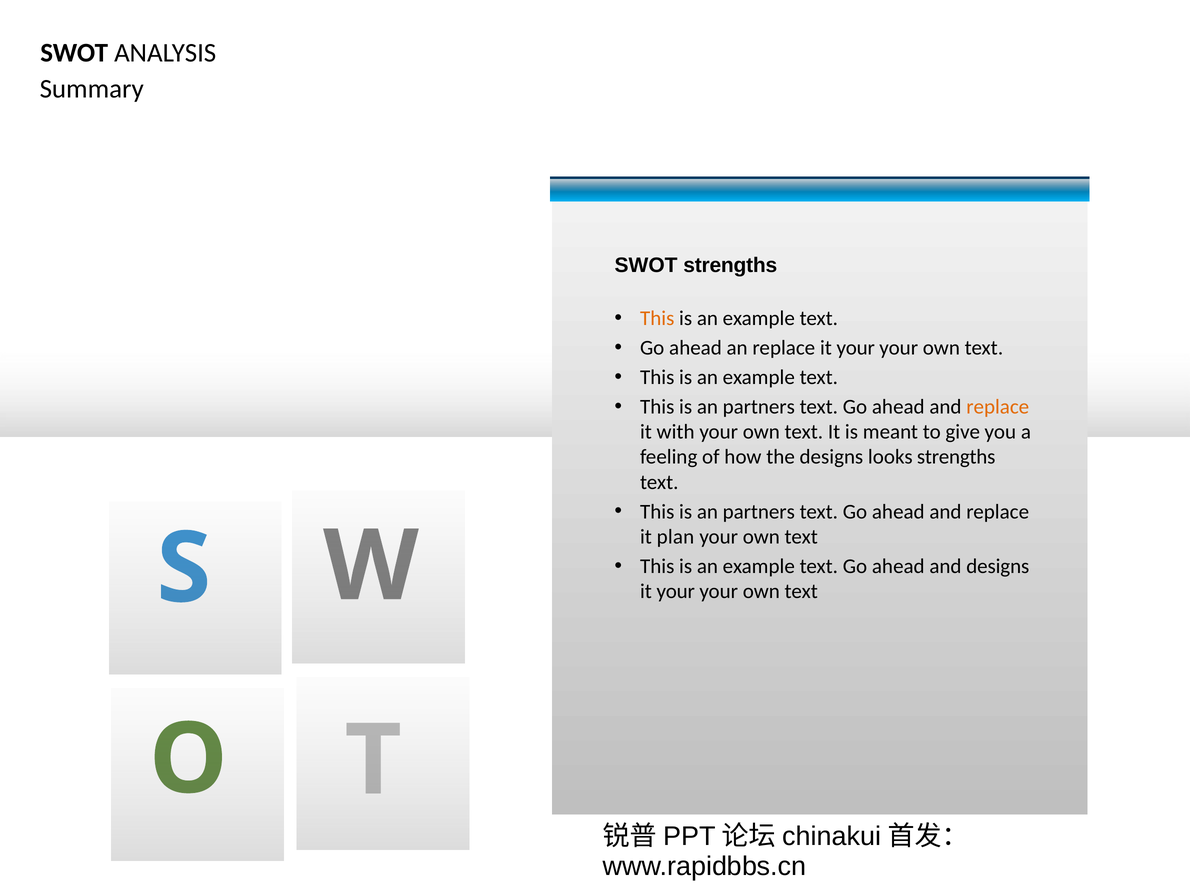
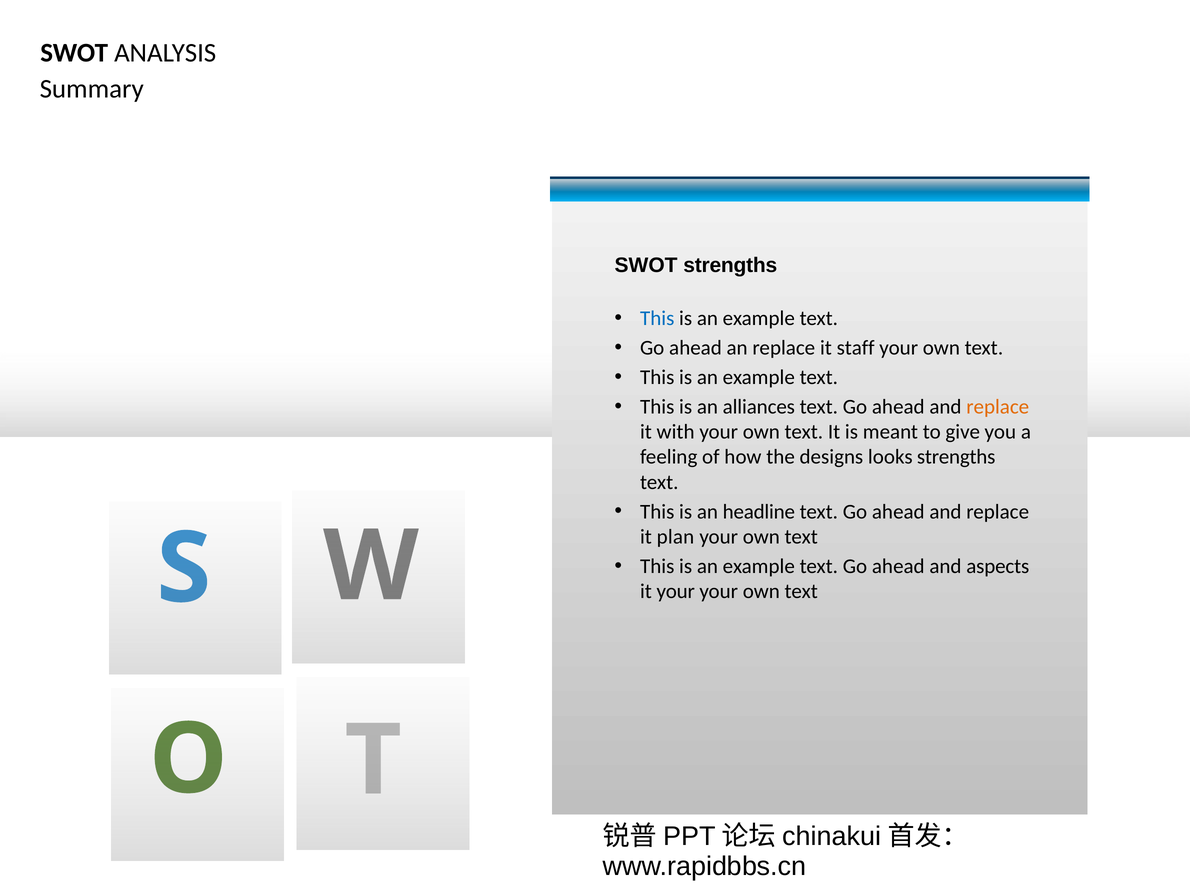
This at (657, 319) colour: orange -> blue
replace it your: your -> staff
partners at (759, 407): partners -> alliances
partners at (759, 512): partners -> headline
and designs: designs -> aspects
